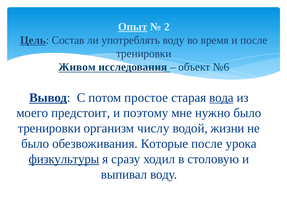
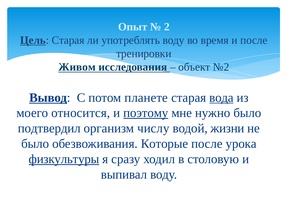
Опыт underline: present -> none
Цель Состав: Состав -> Старая
№6: №6 -> №2
простое: простое -> планете
предстоит: предстоит -> относится
поэтому underline: none -> present
тренировки at (49, 128): тренировки -> подтвердил
